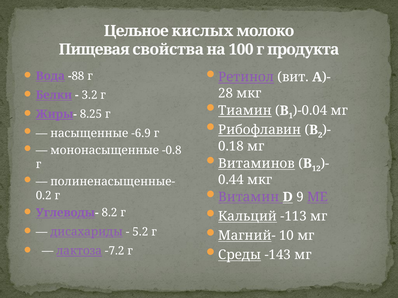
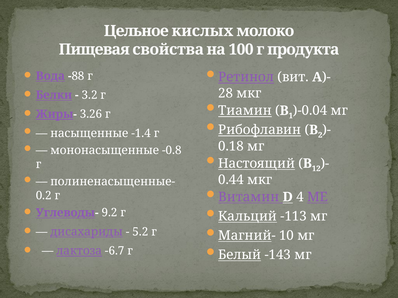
8.25: 8.25 -> 3.26
-6.9: -6.9 -> -1.4
Витаминов: Витаминов -> Настоящий
9: 9 -> 4
8.2: 8.2 -> 9.2
-7.2: -7.2 -> -6.7
Среды: Среды -> Белый
